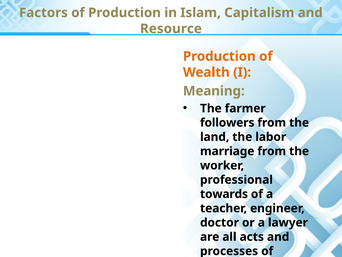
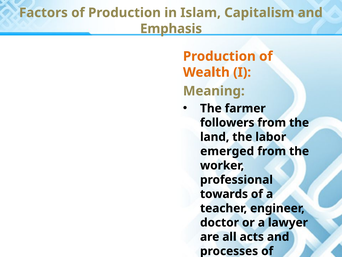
Resource: Resource -> Emphasis
marriage: marriage -> emerged
